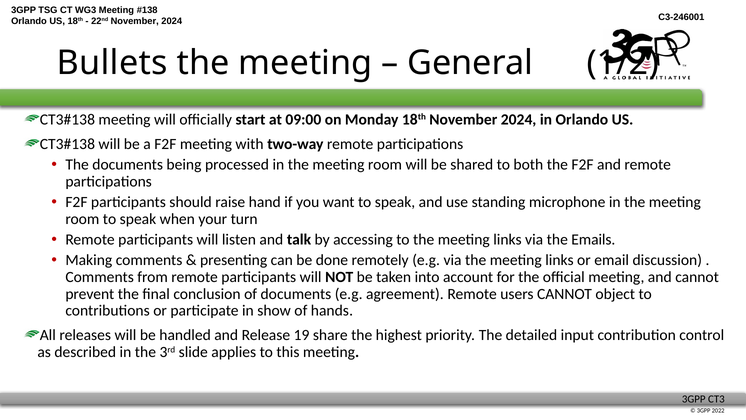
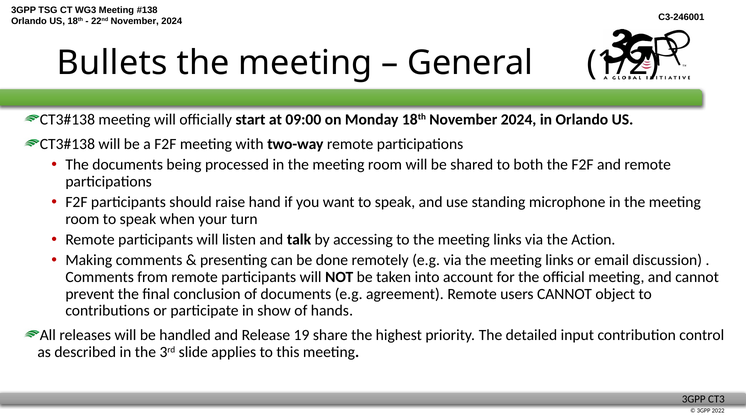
Emails: Emails -> Action
